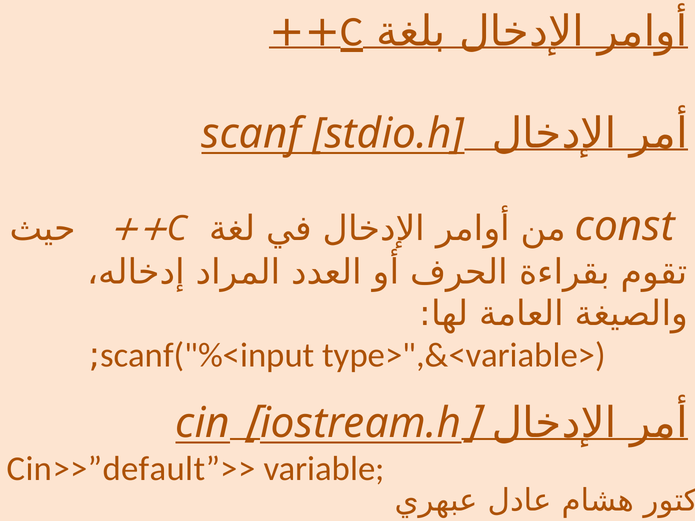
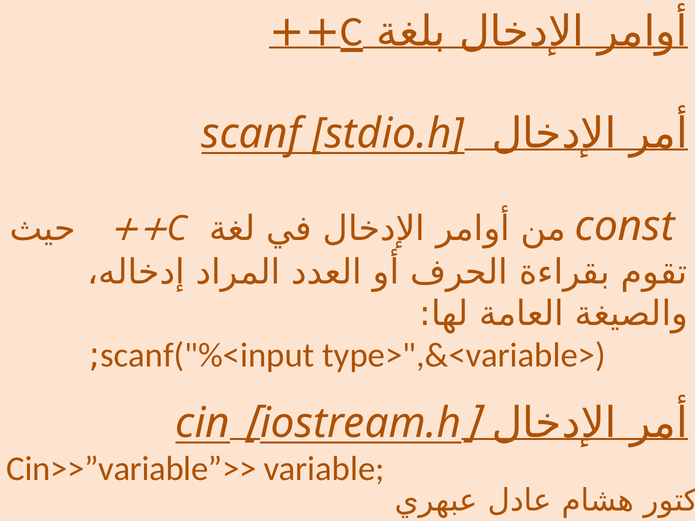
Cin>>”default”>>: Cin>>”default”>> -> Cin>>”variable”>>
